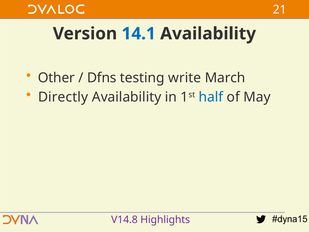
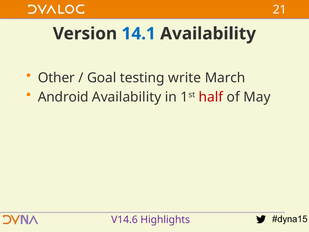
Dfns: Dfns -> Goal
Directly: Directly -> Android
half colour: blue -> red
V14.8: V14.8 -> V14.6
